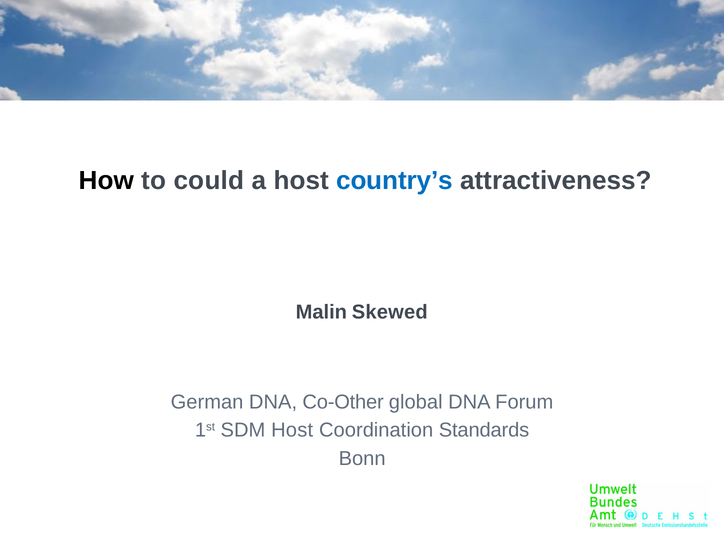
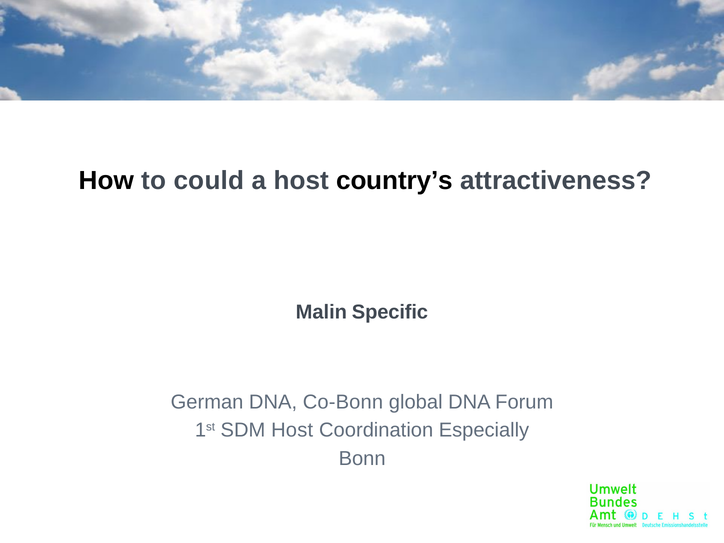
country’s colour: blue -> black
Skewed: Skewed -> Specific
Co-Other: Co-Other -> Co-Bonn
Standards: Standards -> Especially
